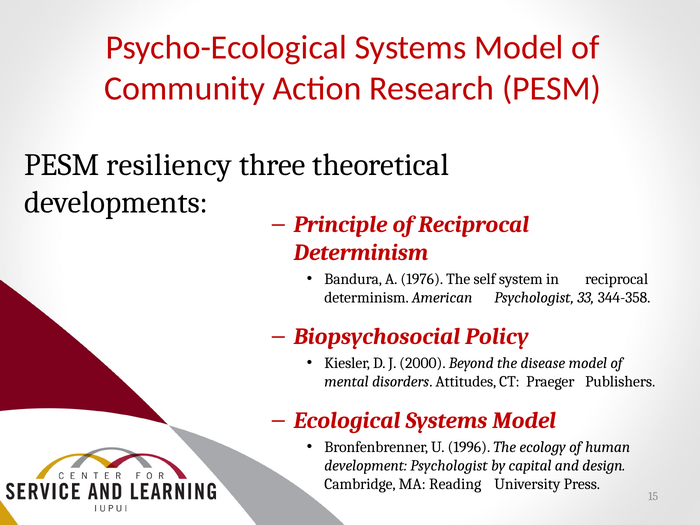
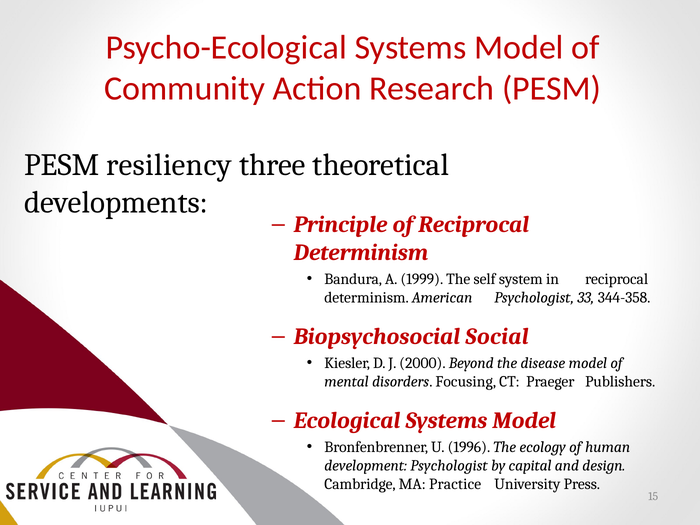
1976: 1976 -> 1999
Policy: Policy -> Social
Attitudes: Attitudes -> Focusing
Reading: Reading -> Practice
